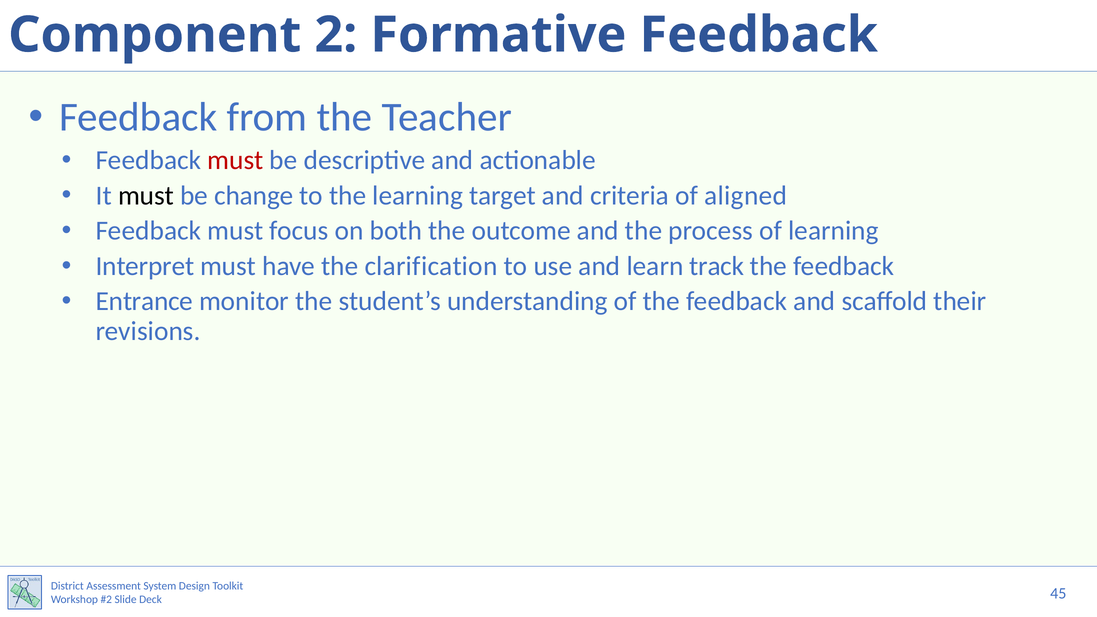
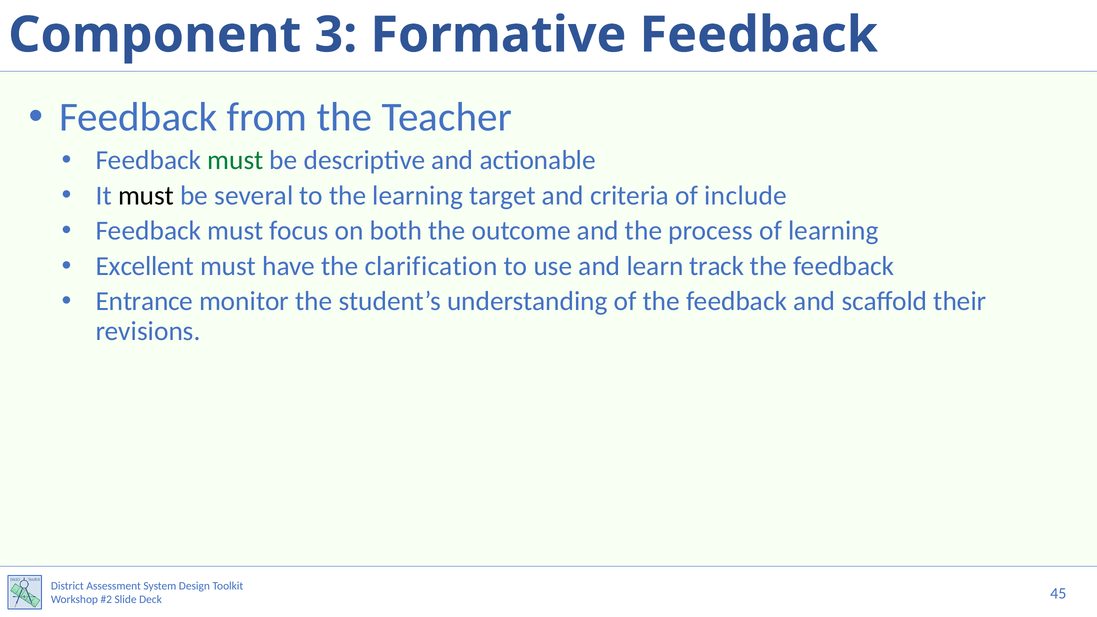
2: 2 -> 3
must at (235, 160) colour: red -> green
change: change -> several
aligned: aligned -> include
Interpret: Interpret -> Excellent
